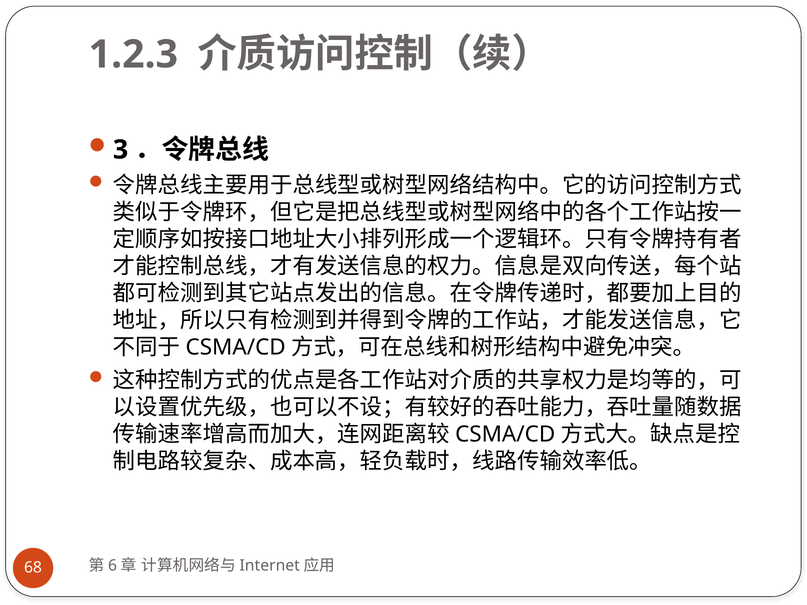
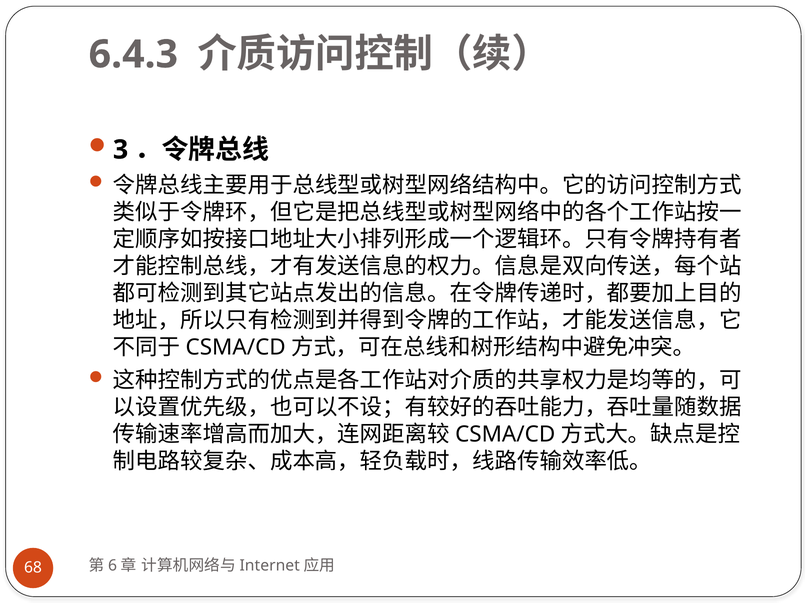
1.2.3: 1.2.3 -> 6.4.3
